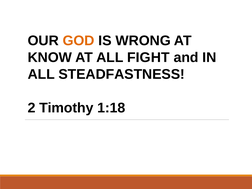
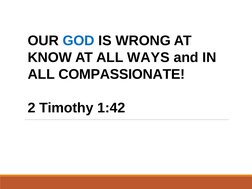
GOD colour: orange -> blue
FIGHT: FIGHT -> WAYS
STEADFASTNESS: STEADFASTNESS -> COMPASSIONATE
1:18: 1:18 -> 1:42
